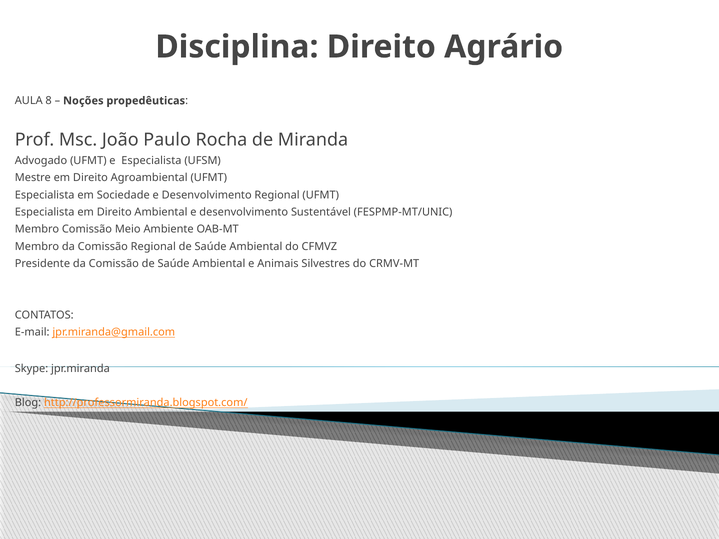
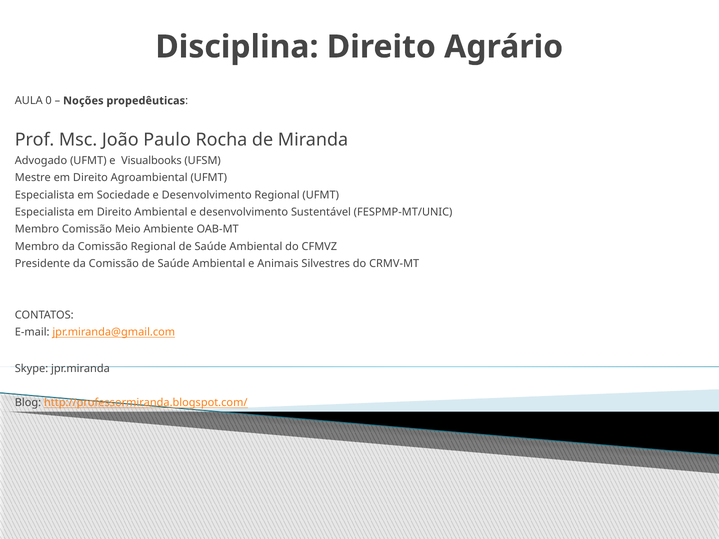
8: 8 -> 0
e Especialista: Especialista -> Visualbooks
